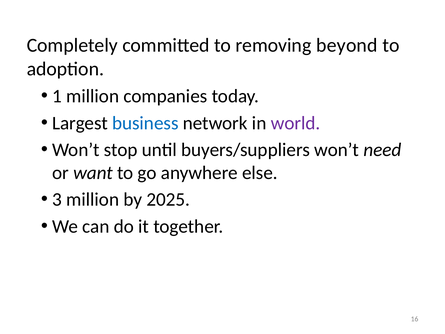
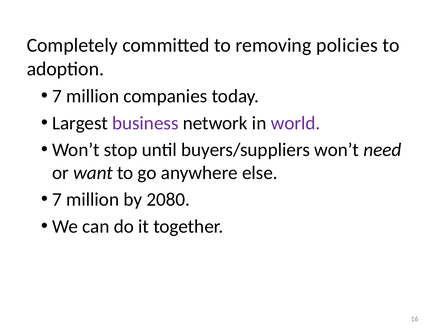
beyond: beyond -> policies
1 at (57, 96): 1 -> 7
business colour: blue -> purple
3 at (57, 199): 3 -> 7
2025: 2025 -> 2080
